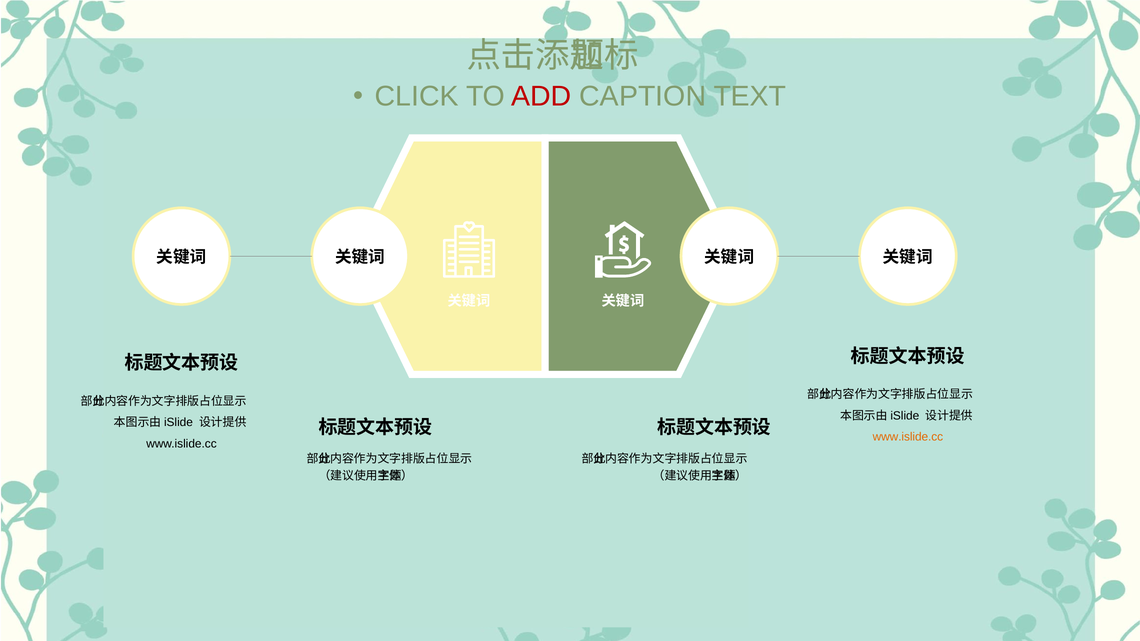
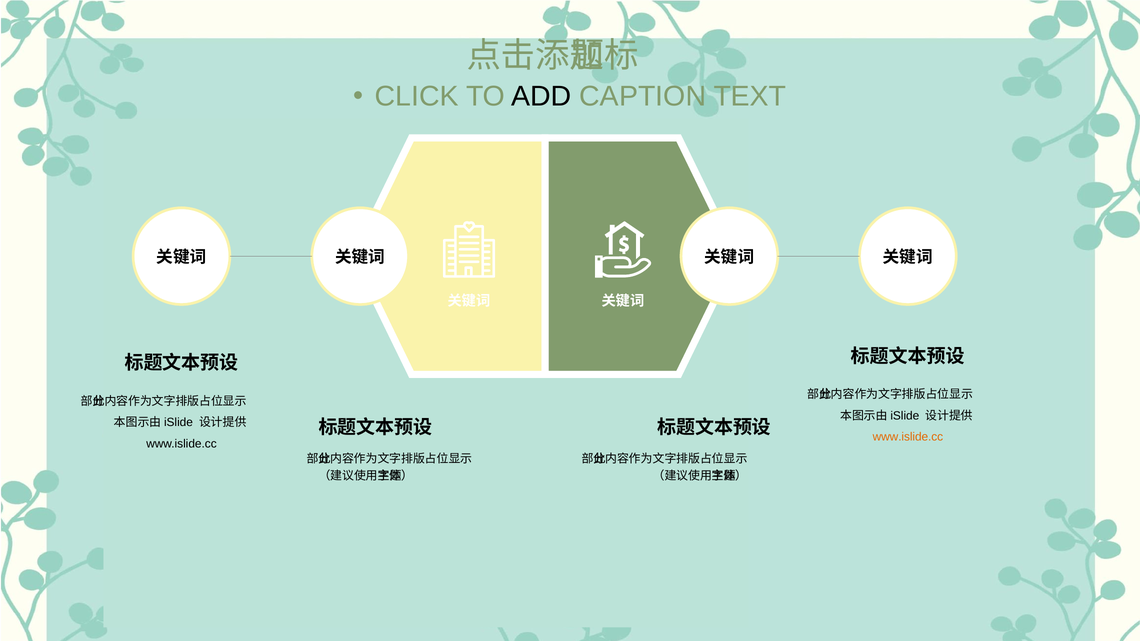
ADD colour: red -> black
